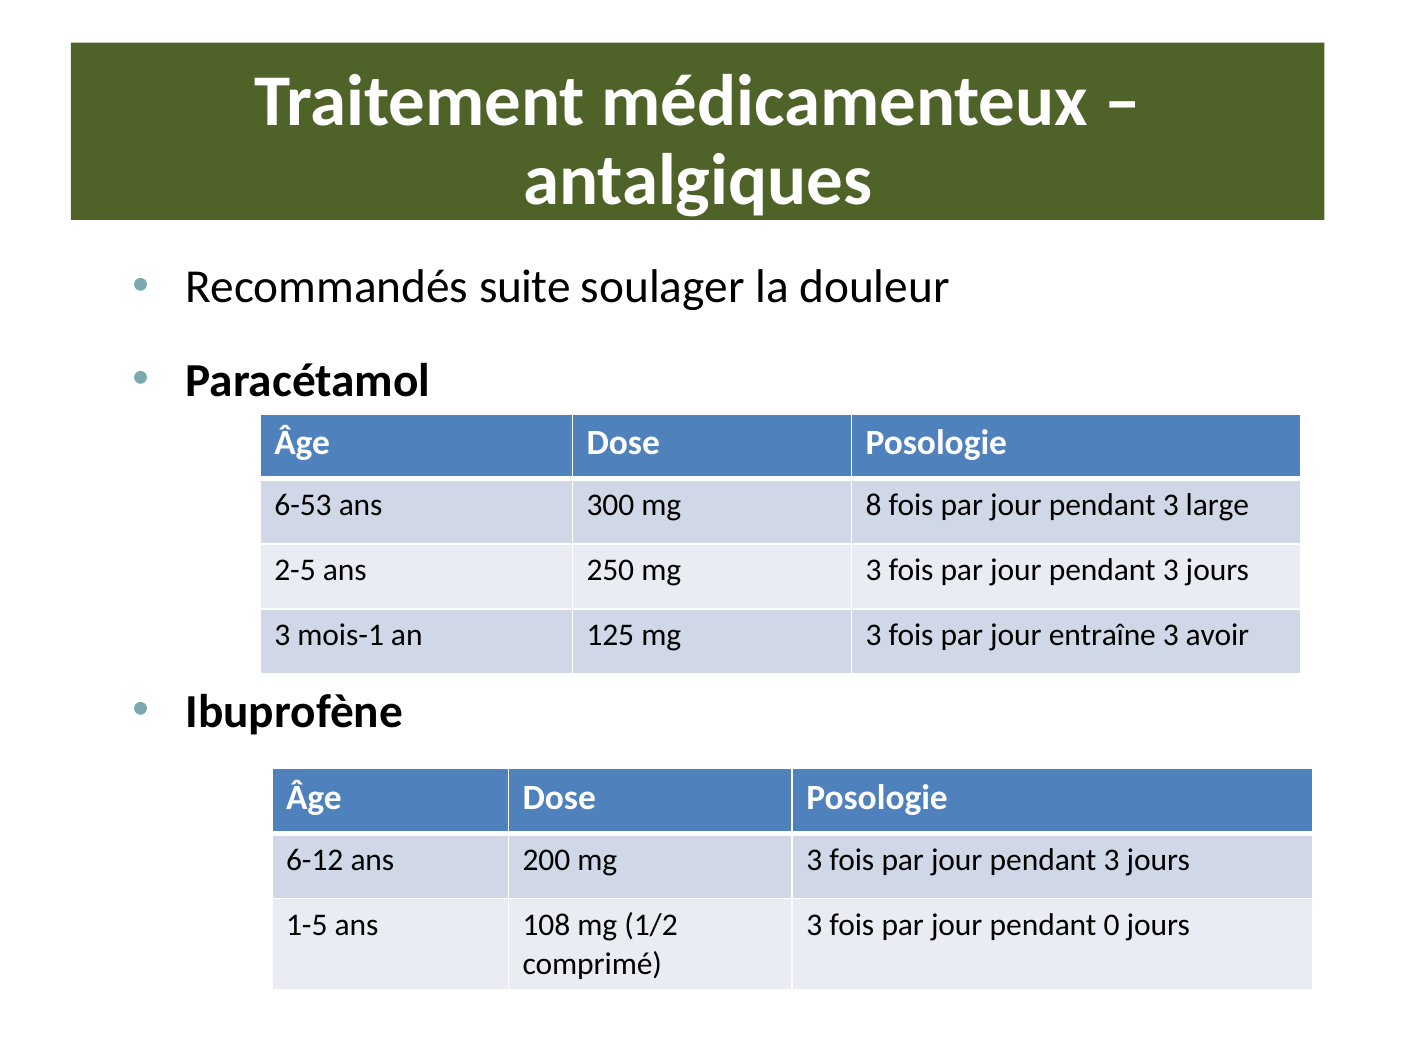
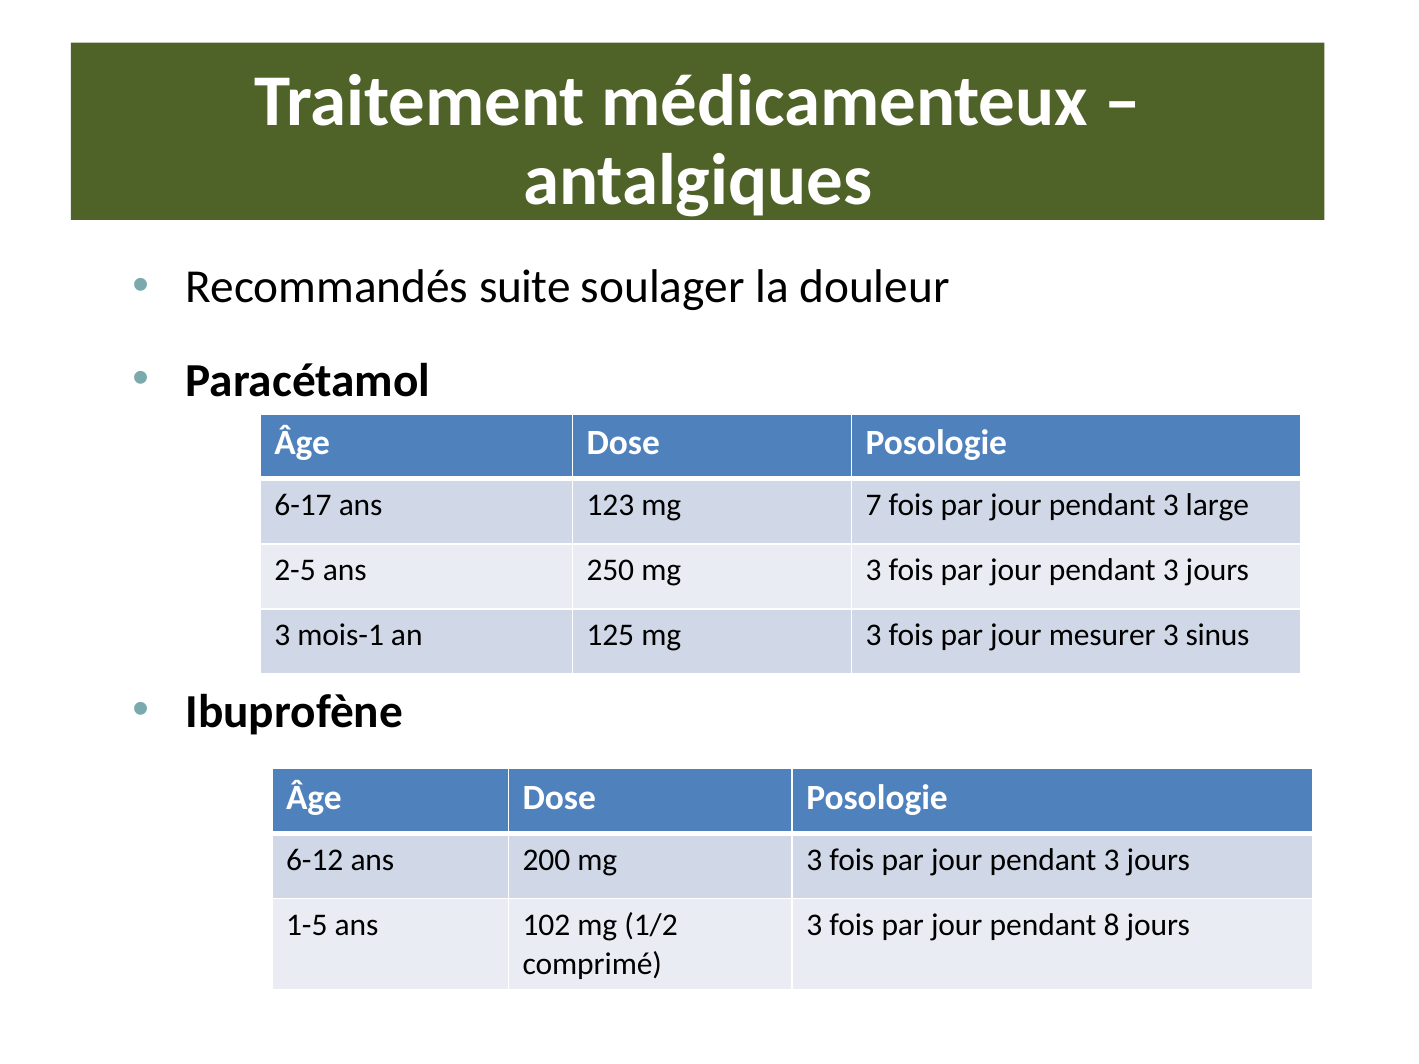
6-53: 6-53 -> 6-17
300: 300 -> 123
8: 8 -> 7
entraîne: entraîne -> mesurer
avoir: avoir -> sinus
108: 108 -> 102
0: 0 -> 8
